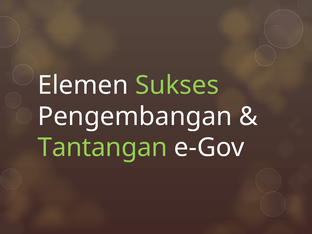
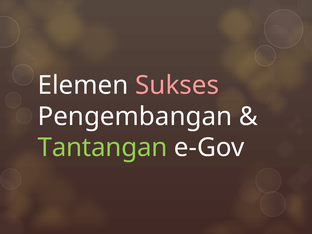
Sukses colour: light green -> pink
